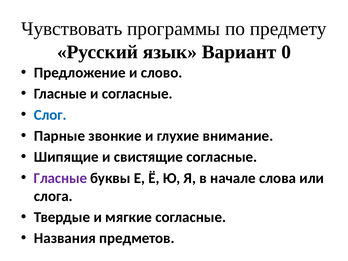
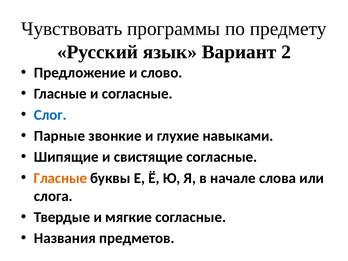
0: 0 -> 2
внимание: внимание -> навыками
Гласные at (60, 178) colour: purple -> orange
